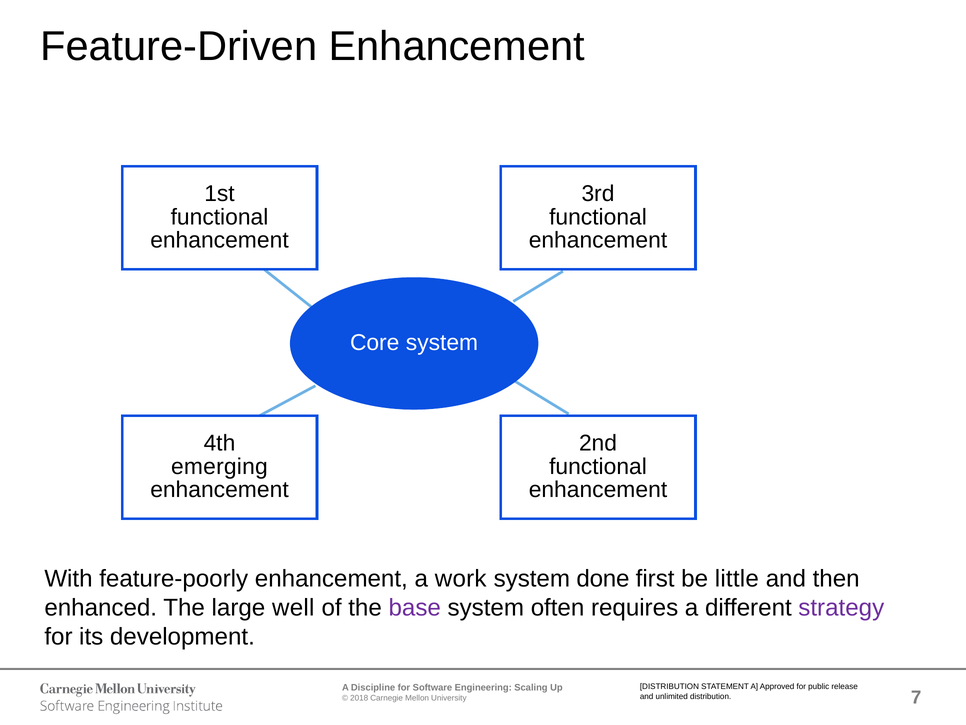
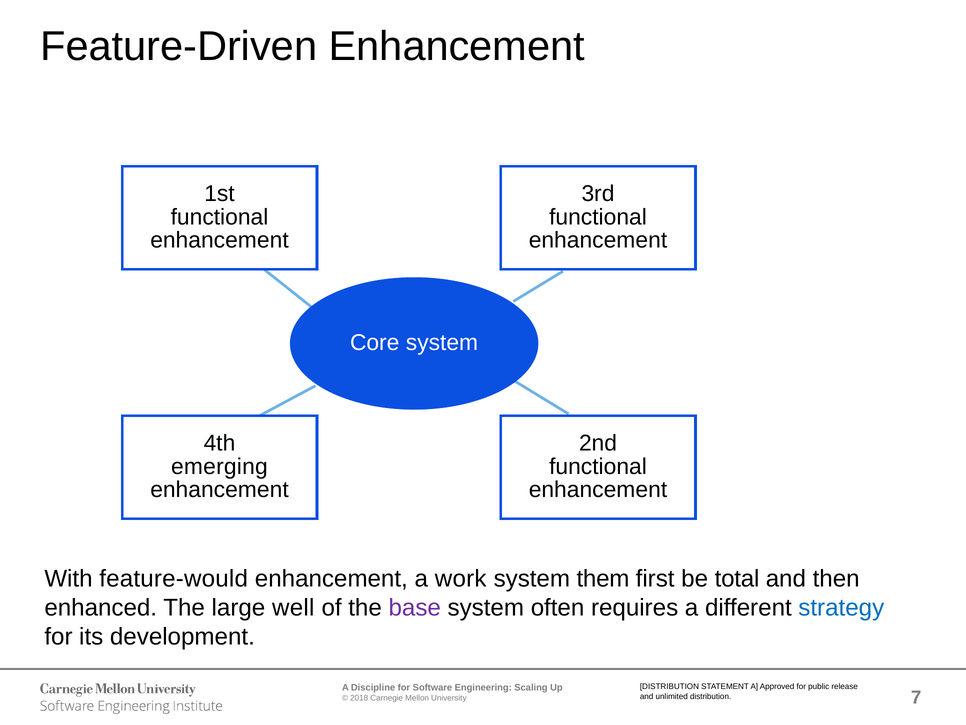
feature-poorly: feature-poorly -> feature-would
done: done -> them
little: little -> total
strategy colour: purple -> blue
